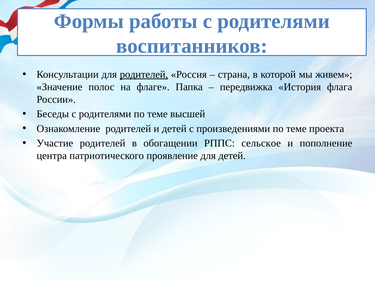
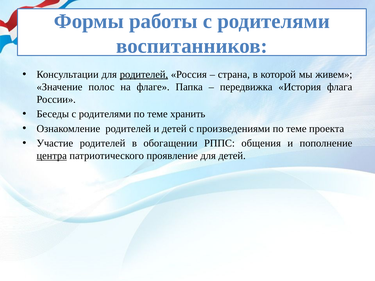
высшей: высшей -> хранить
сельское: сельское -> общения
центра underline: none -> present
